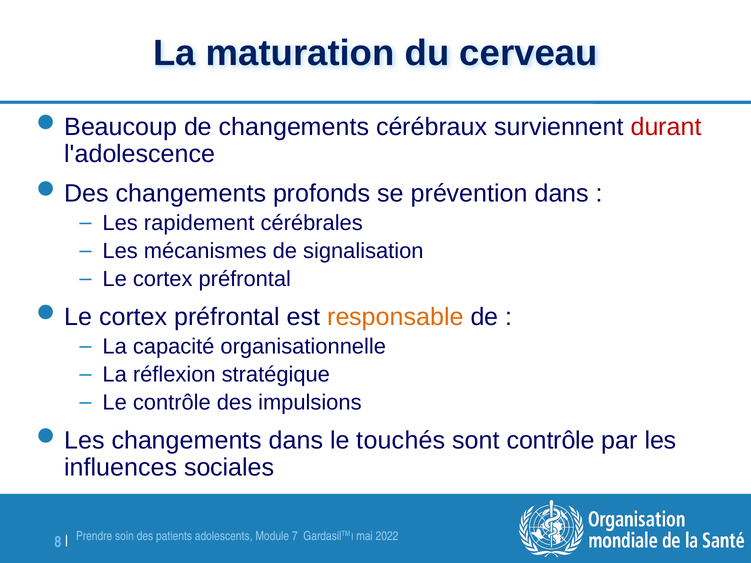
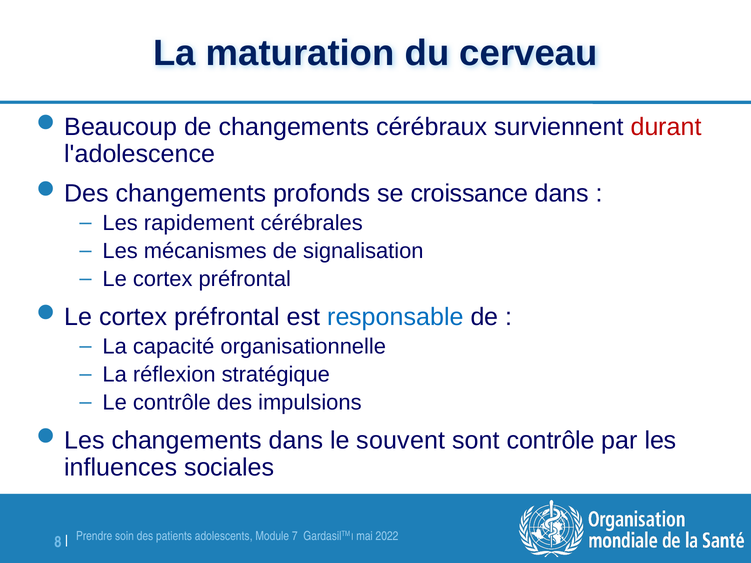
prévention: prévention -> croissance
responsable colour: orange -> blue
touchés: touchés -> souvent
